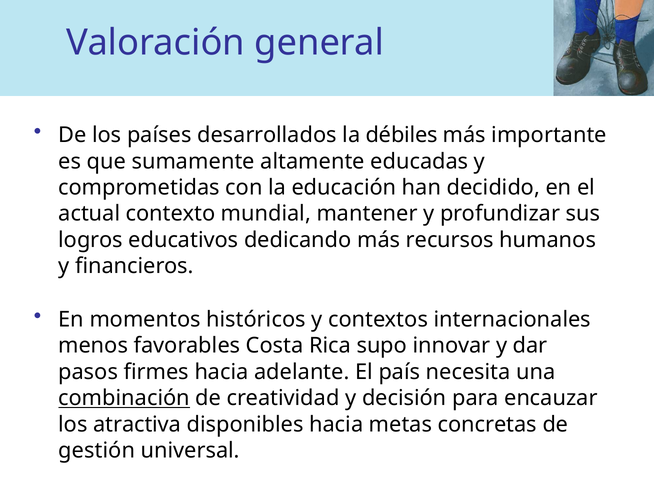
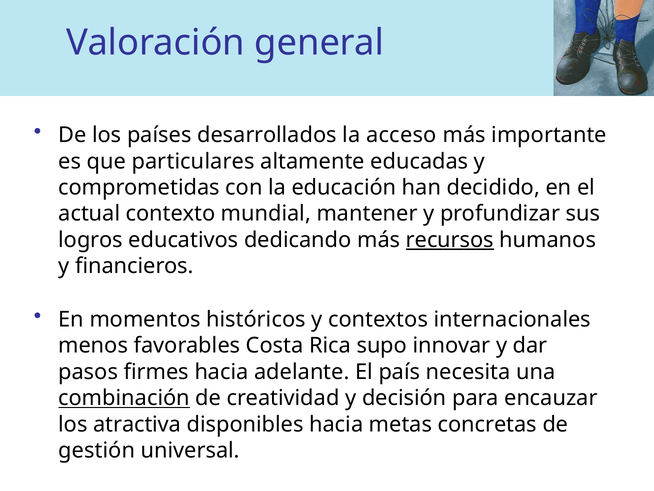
débiles: débiles -> acceso
sumamente: sumamente -> particulares
recursos underline: none -> present
